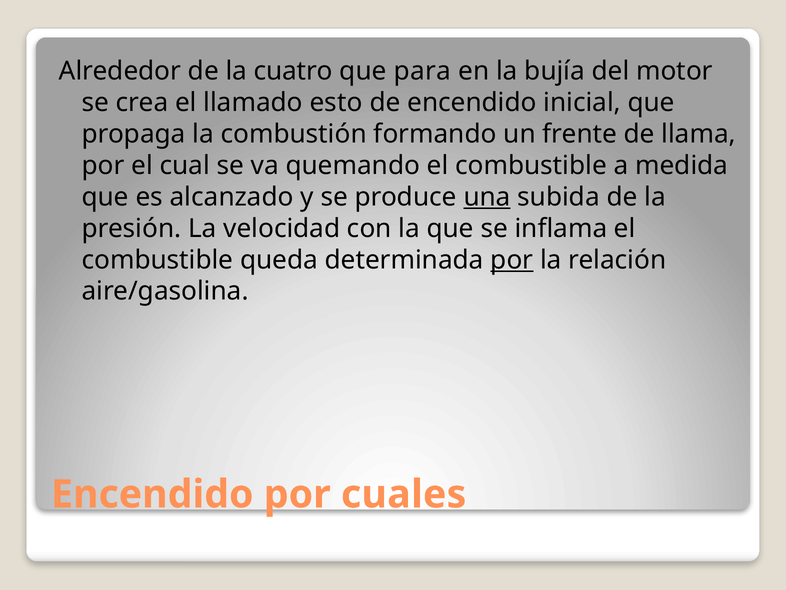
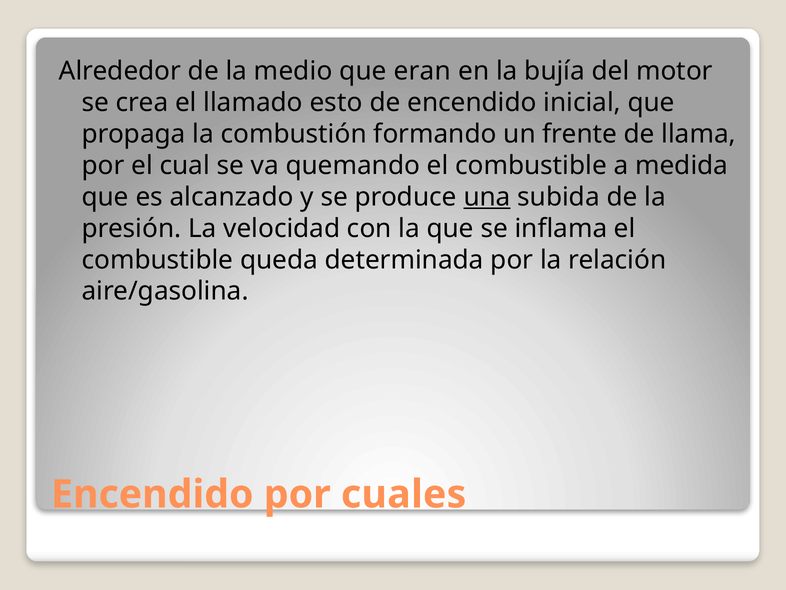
cuatro: cuatro -> medio
para: para -> eran
por at (512, 260) underline: present -> none
